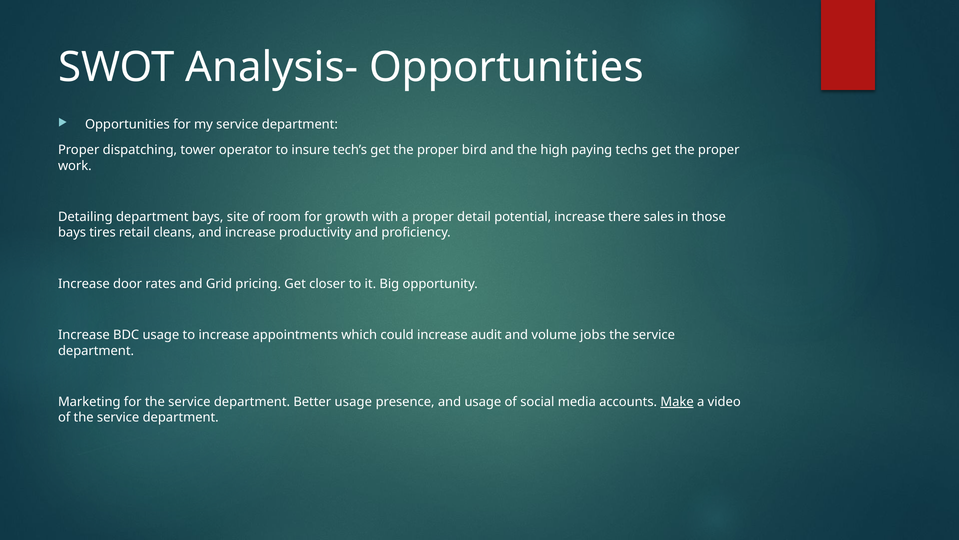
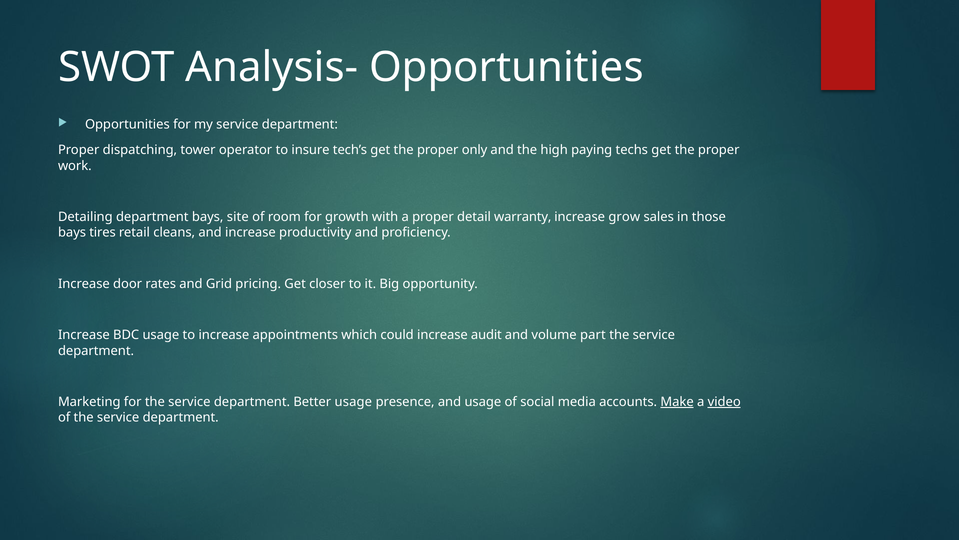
bird: bird -> only
potential: potential -> warranty
there: there -> grow
jobs: jobs -> part
video underline: none -> present
